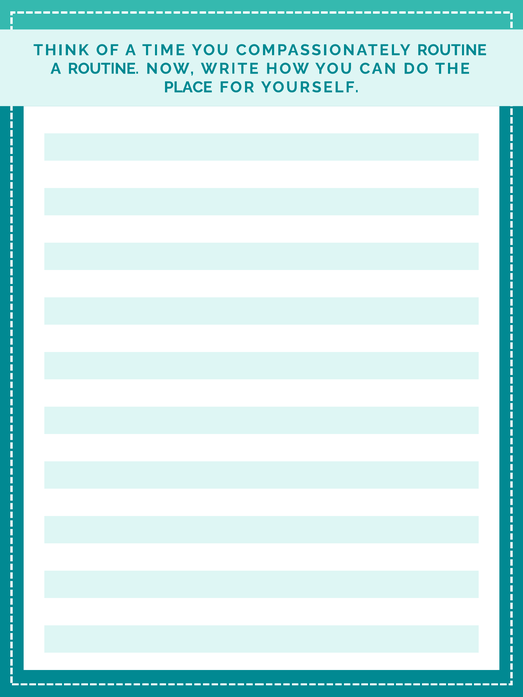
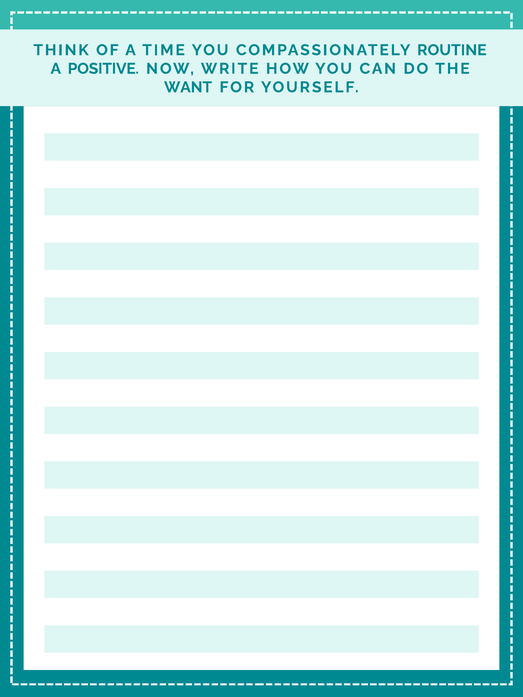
A ROUTINE: ROUTINE -> POSITIVE
PLACE: PLACE -> WANT
